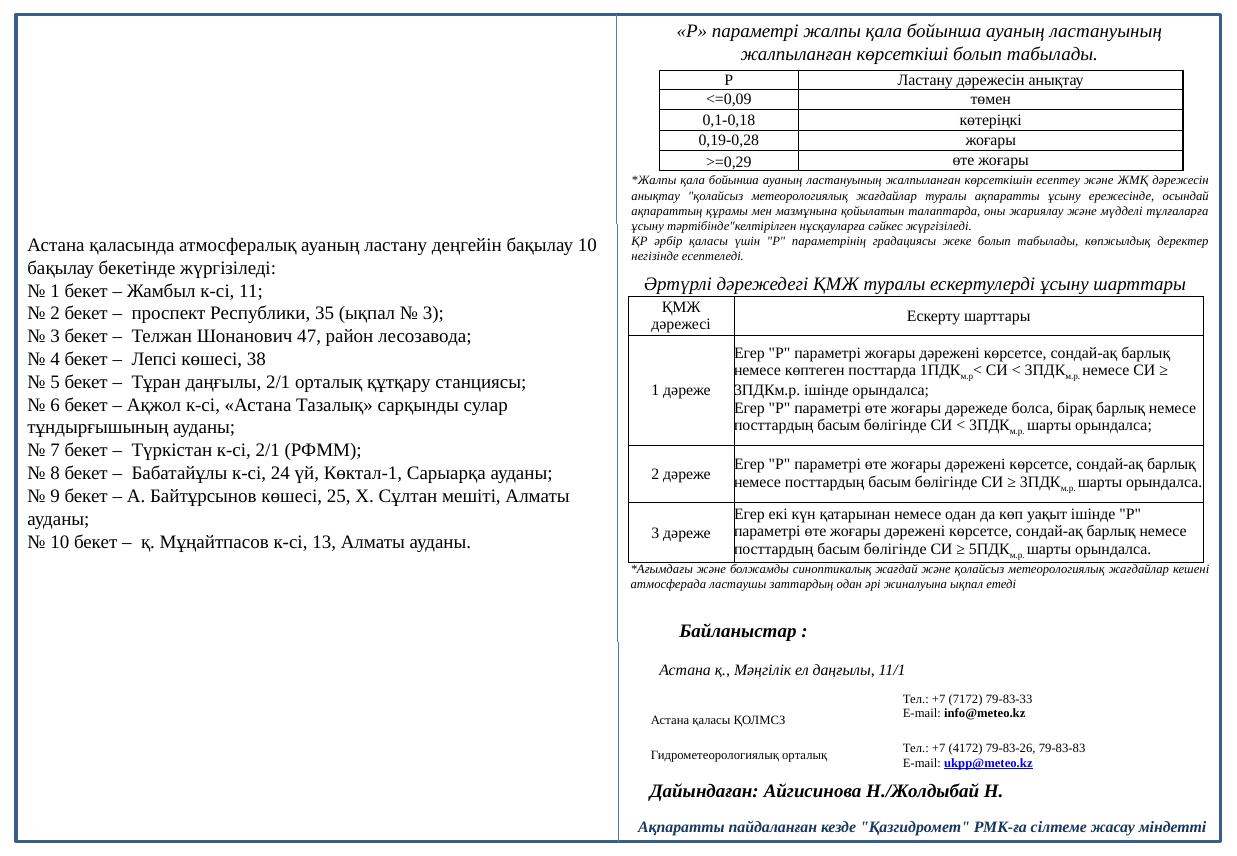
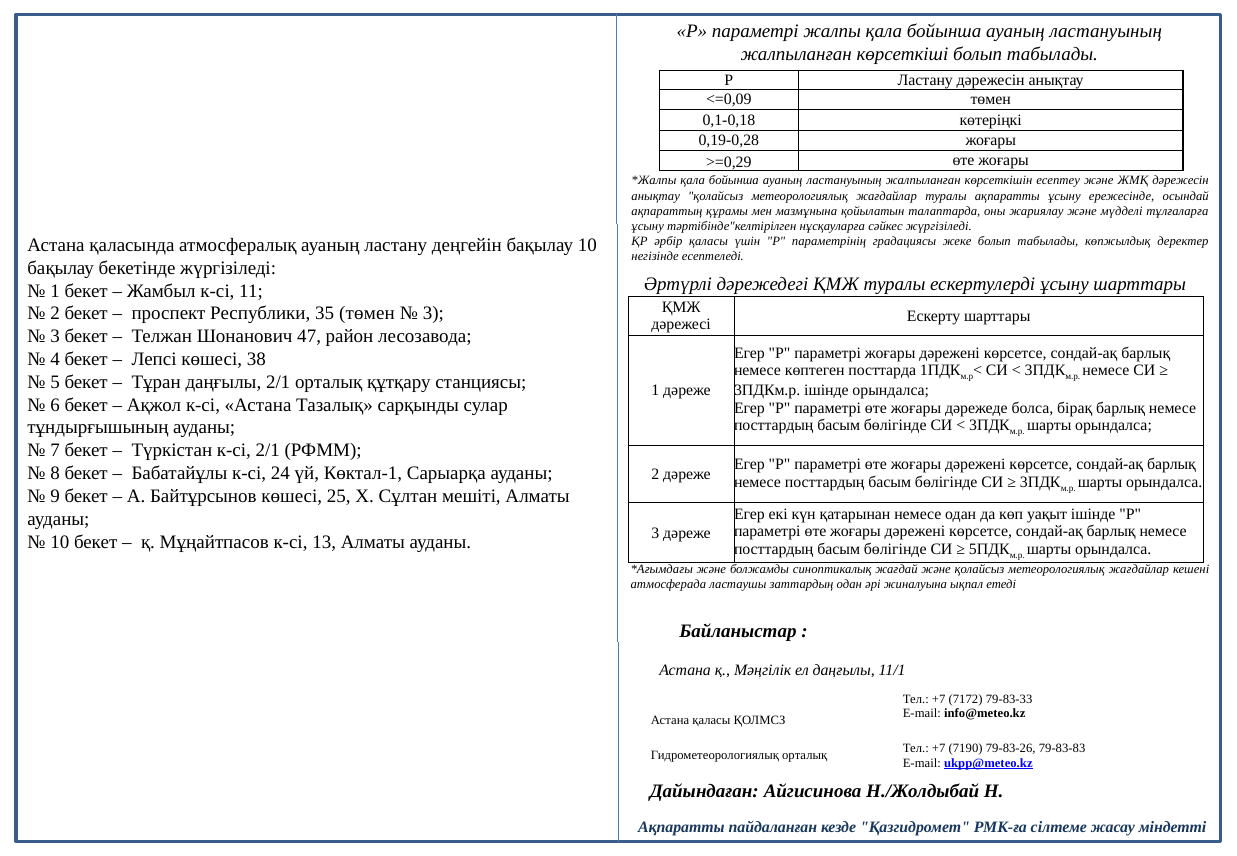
35 ықпал: ықпал -> төмен
4172: 4172 -> 7190
